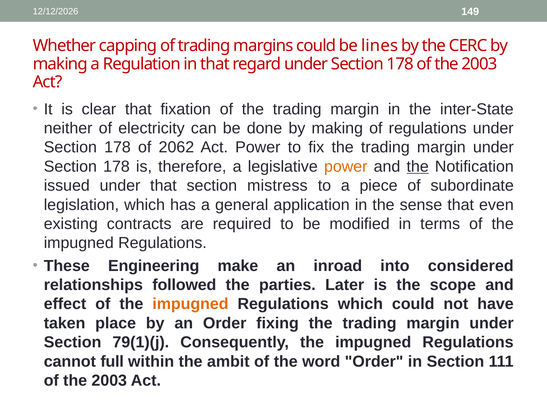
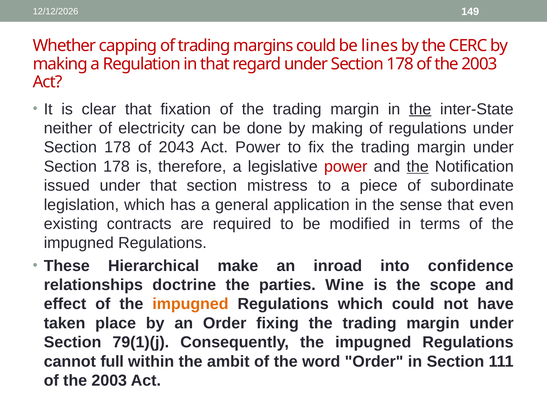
the at (420, 109) underline: none -> present
2062: 2062 -> 2043
power at (346, 167) colour: orange -> red
Engineering: Engineering -> Hierarchical
considered: considered -> confidence
followed: followed -> doctrine
Later: Later -> Wine
